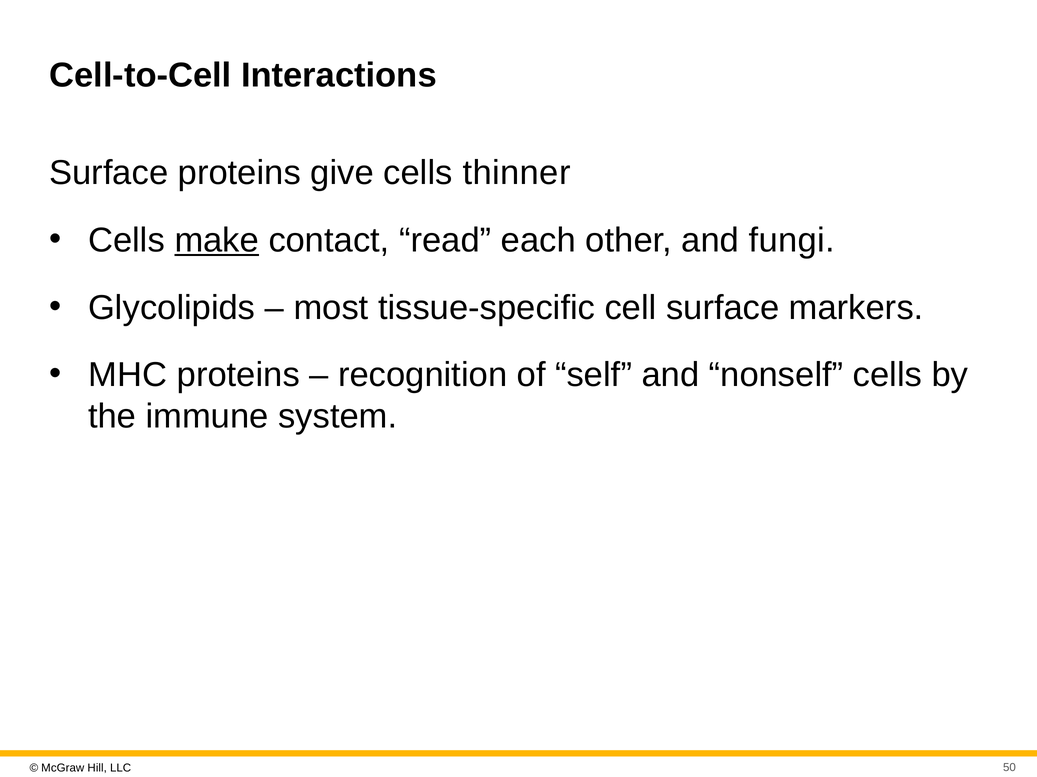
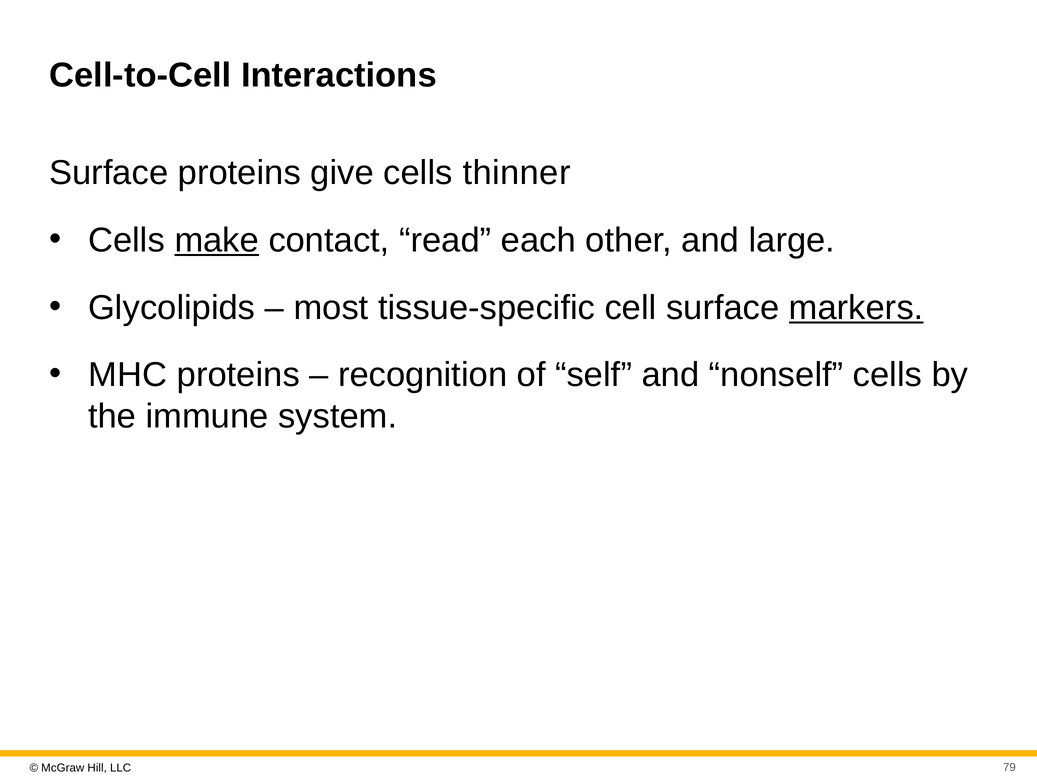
fungi: fungi -> large
markers underline: none -> present
50: 50 -> 79
